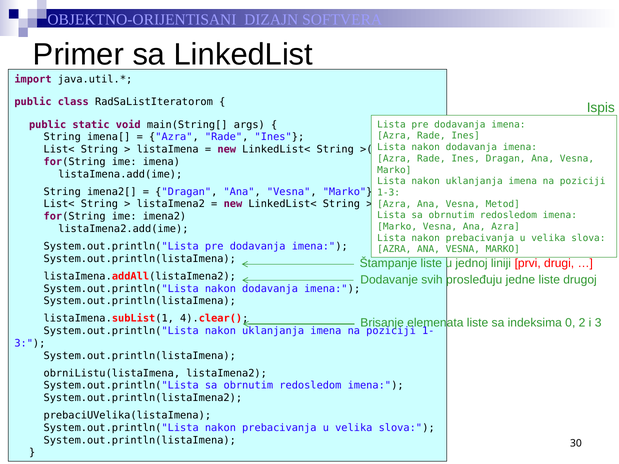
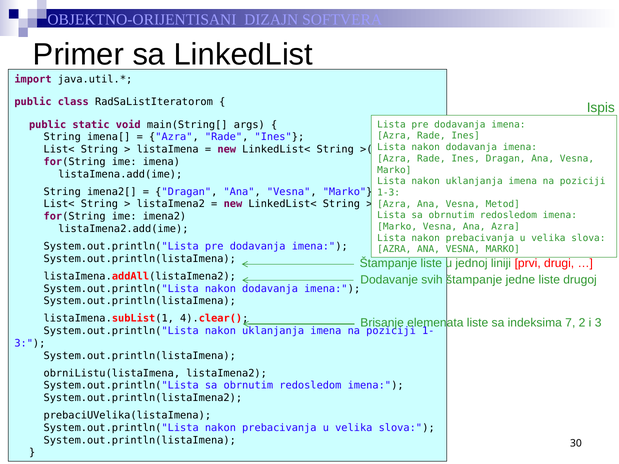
svih prosleđuju: prosleđuju -> štampanje
0: 0 -> 7
